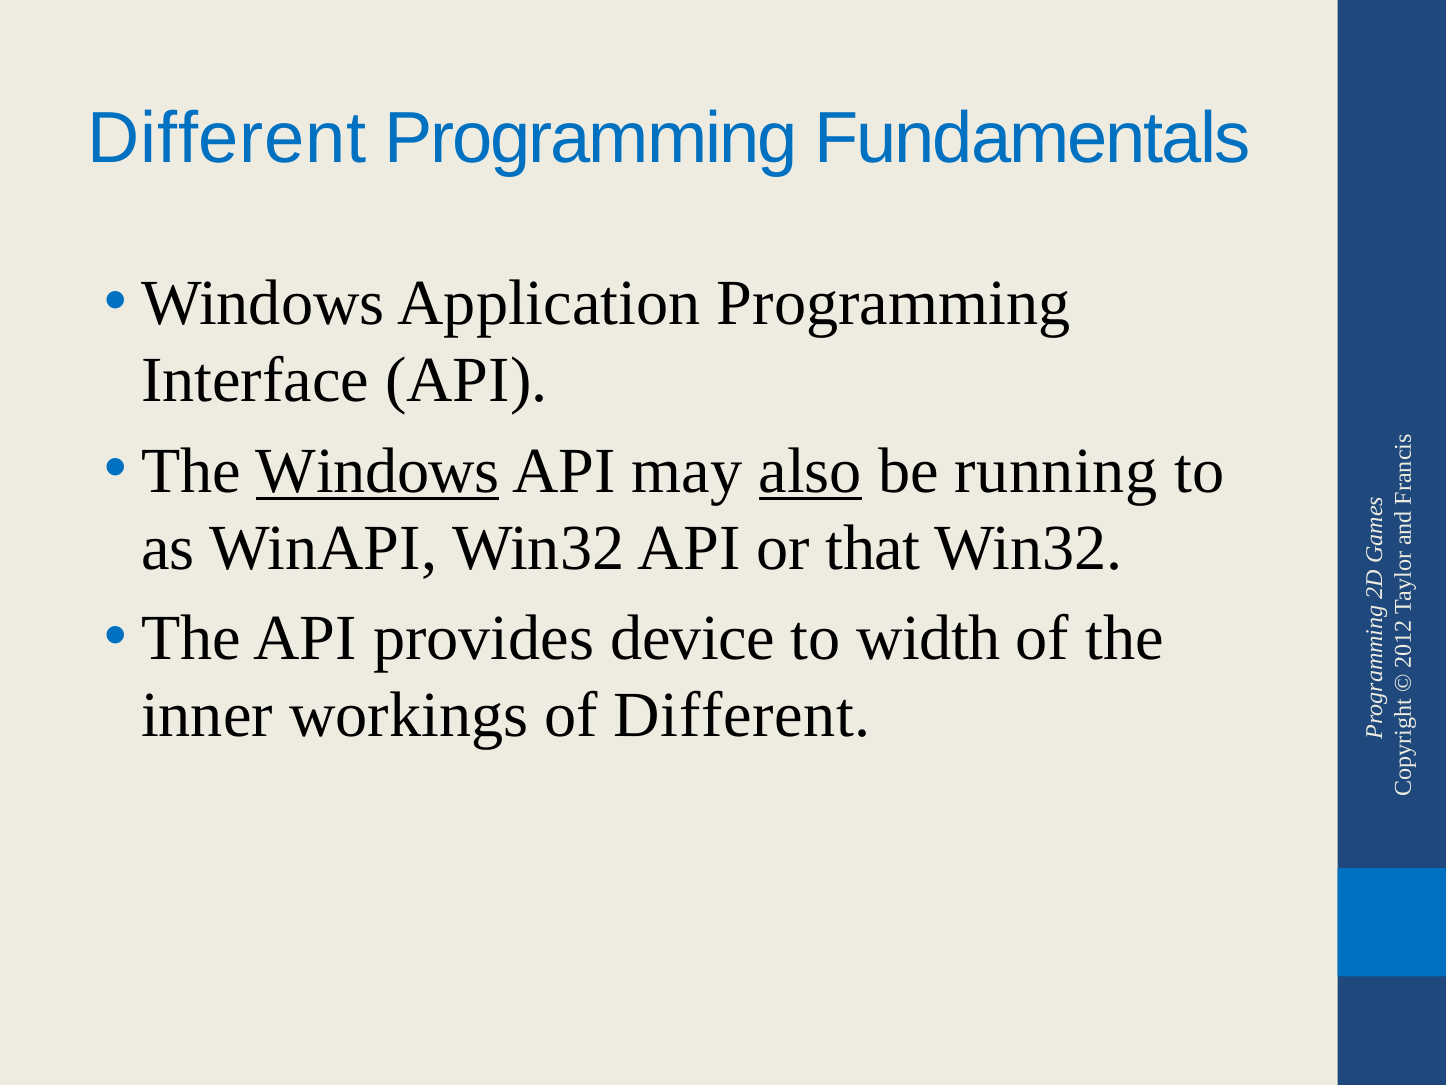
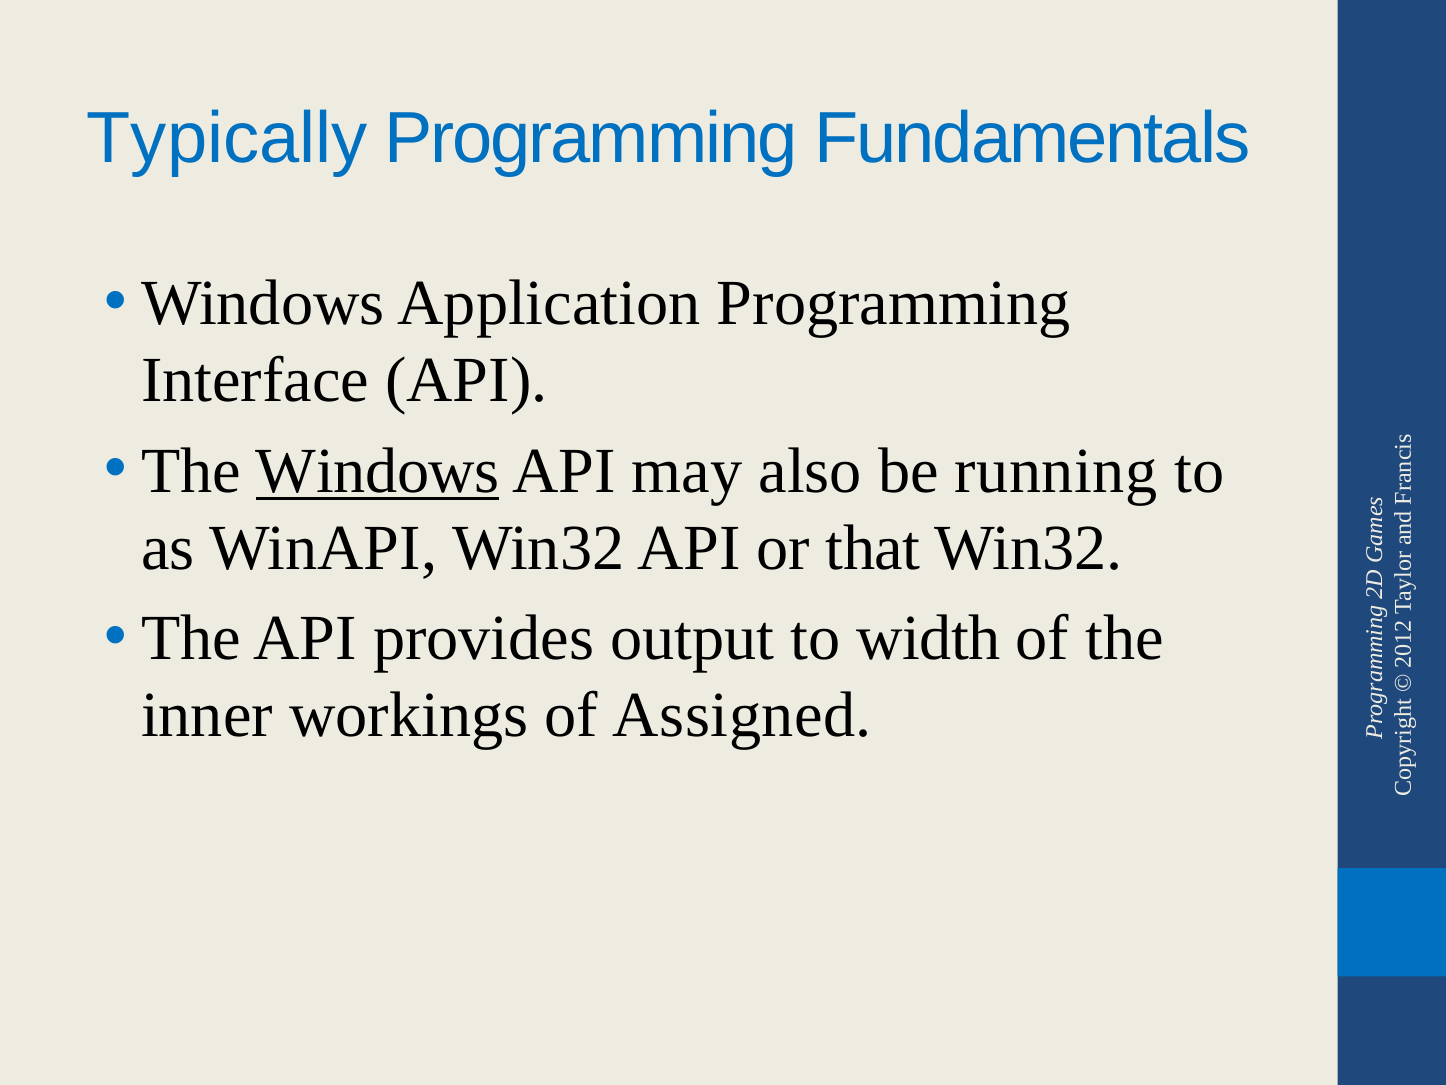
Different at (227, 139): Different -> Typically
also underline: present -> none
device: device -> output
of Different: Different -> Assigned
